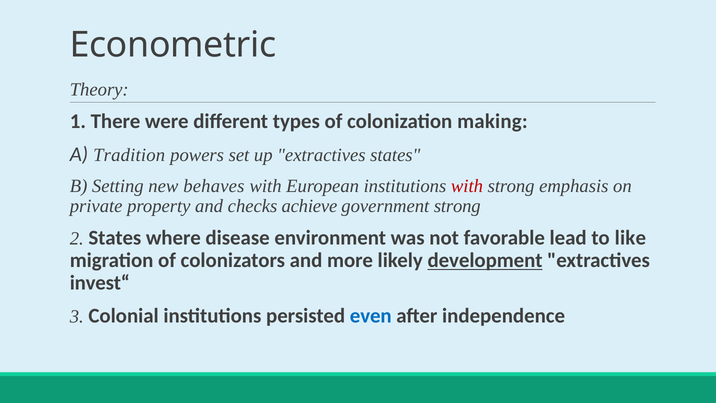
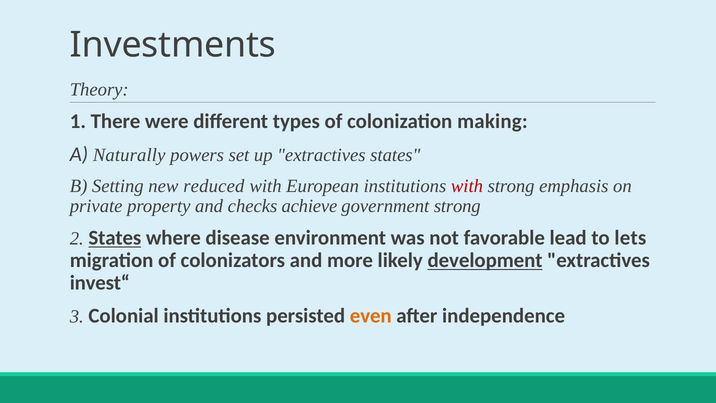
Econometric: Econometric -> Investments
Tradition: Tradition -> Naturally
behaves: behaves -> reduced
States at (115, 238) underline: none -> present
like: like -> lets
even colour: blue -> orange
